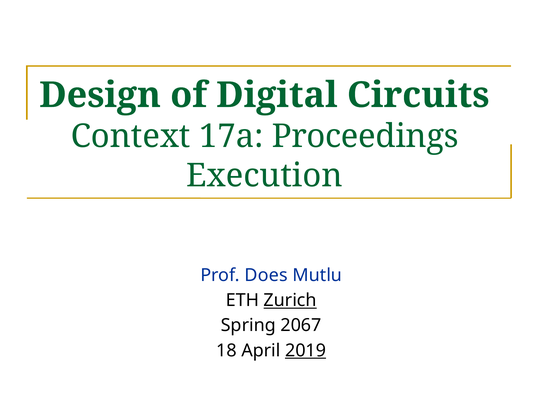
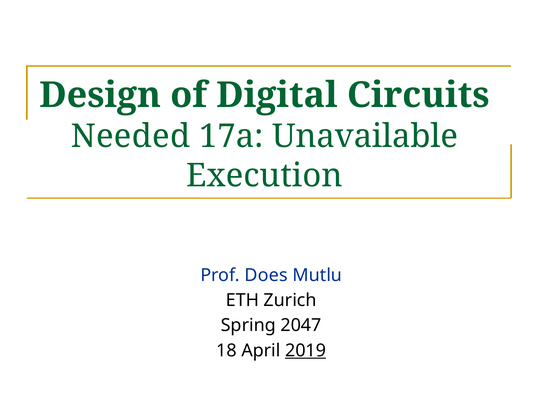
Context: Context -> Needed
Proceedings: Proceedings -> Unavailable
Zurich underline: present -> none
2067: 2067 -> 2047
